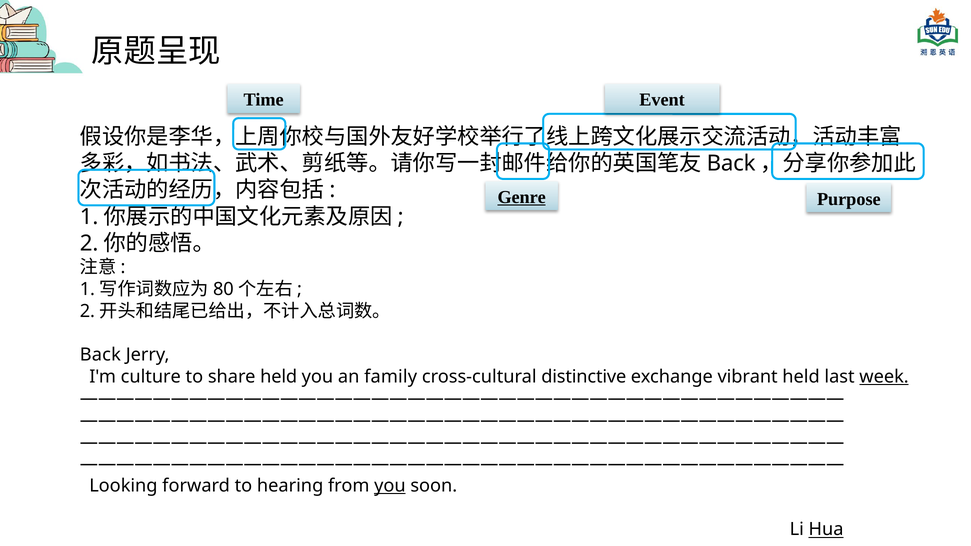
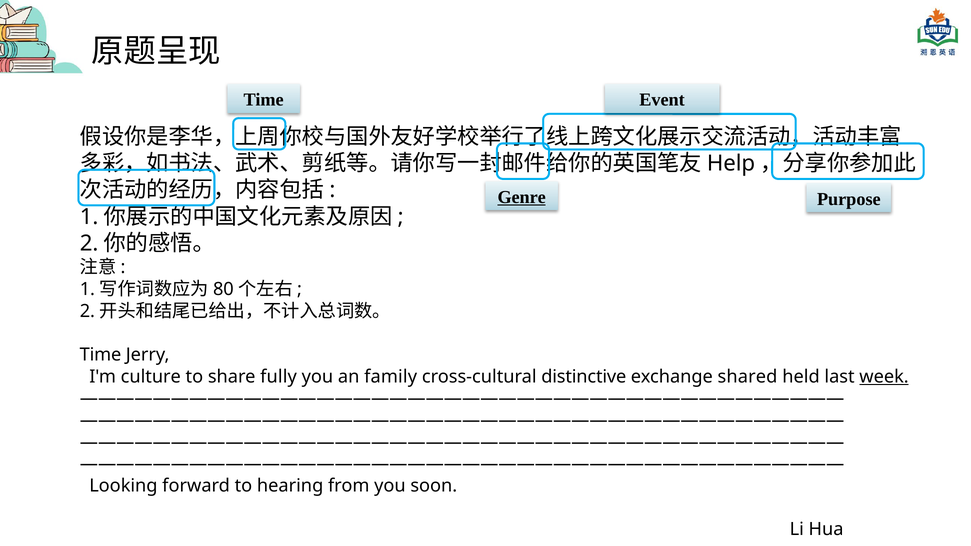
Back at (731, 163): Back -> Help
Back at (100, 355): Back -> Time
share held: held -> fully
vibrant: vibrant -> shared
you at (390, 486) underline: present -> none
Hua underline: present -> none
